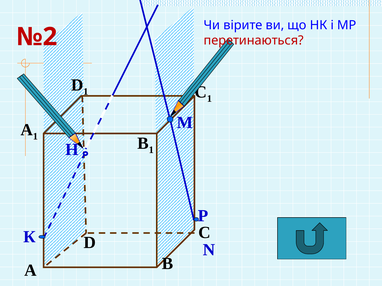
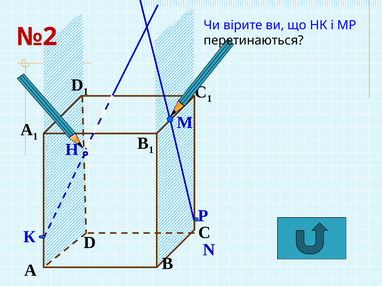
перетинаються colour: red -> black
